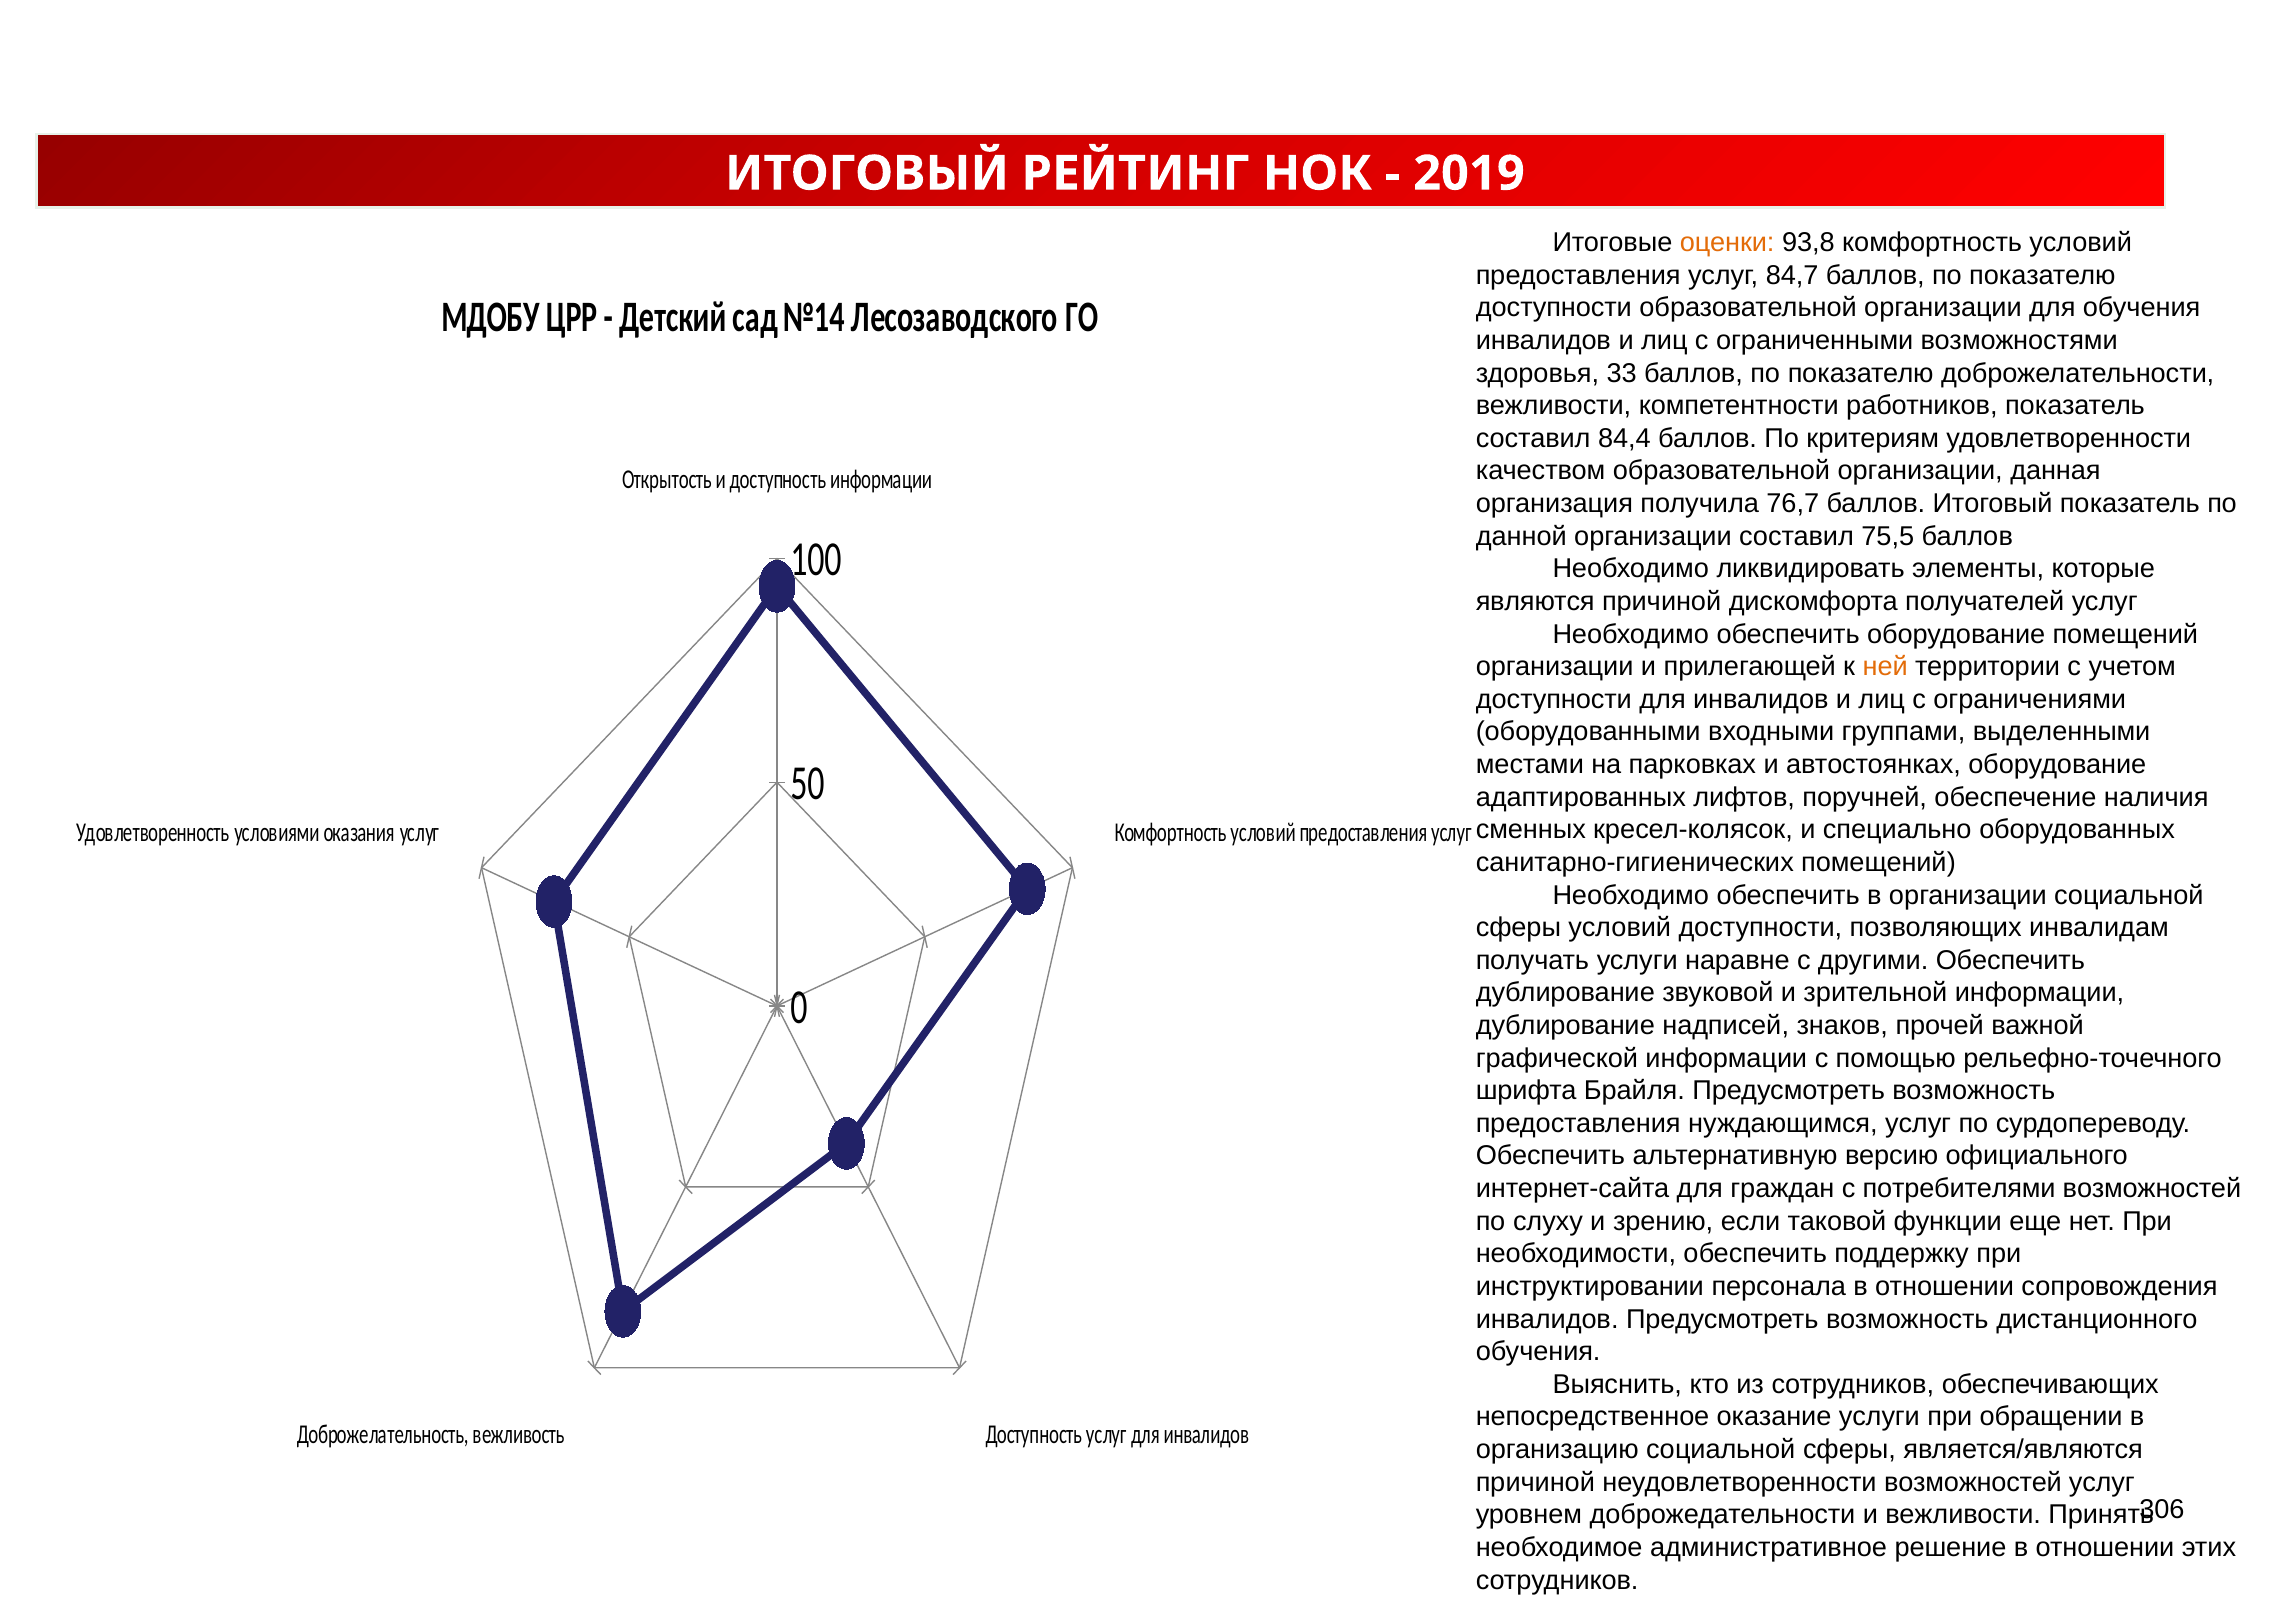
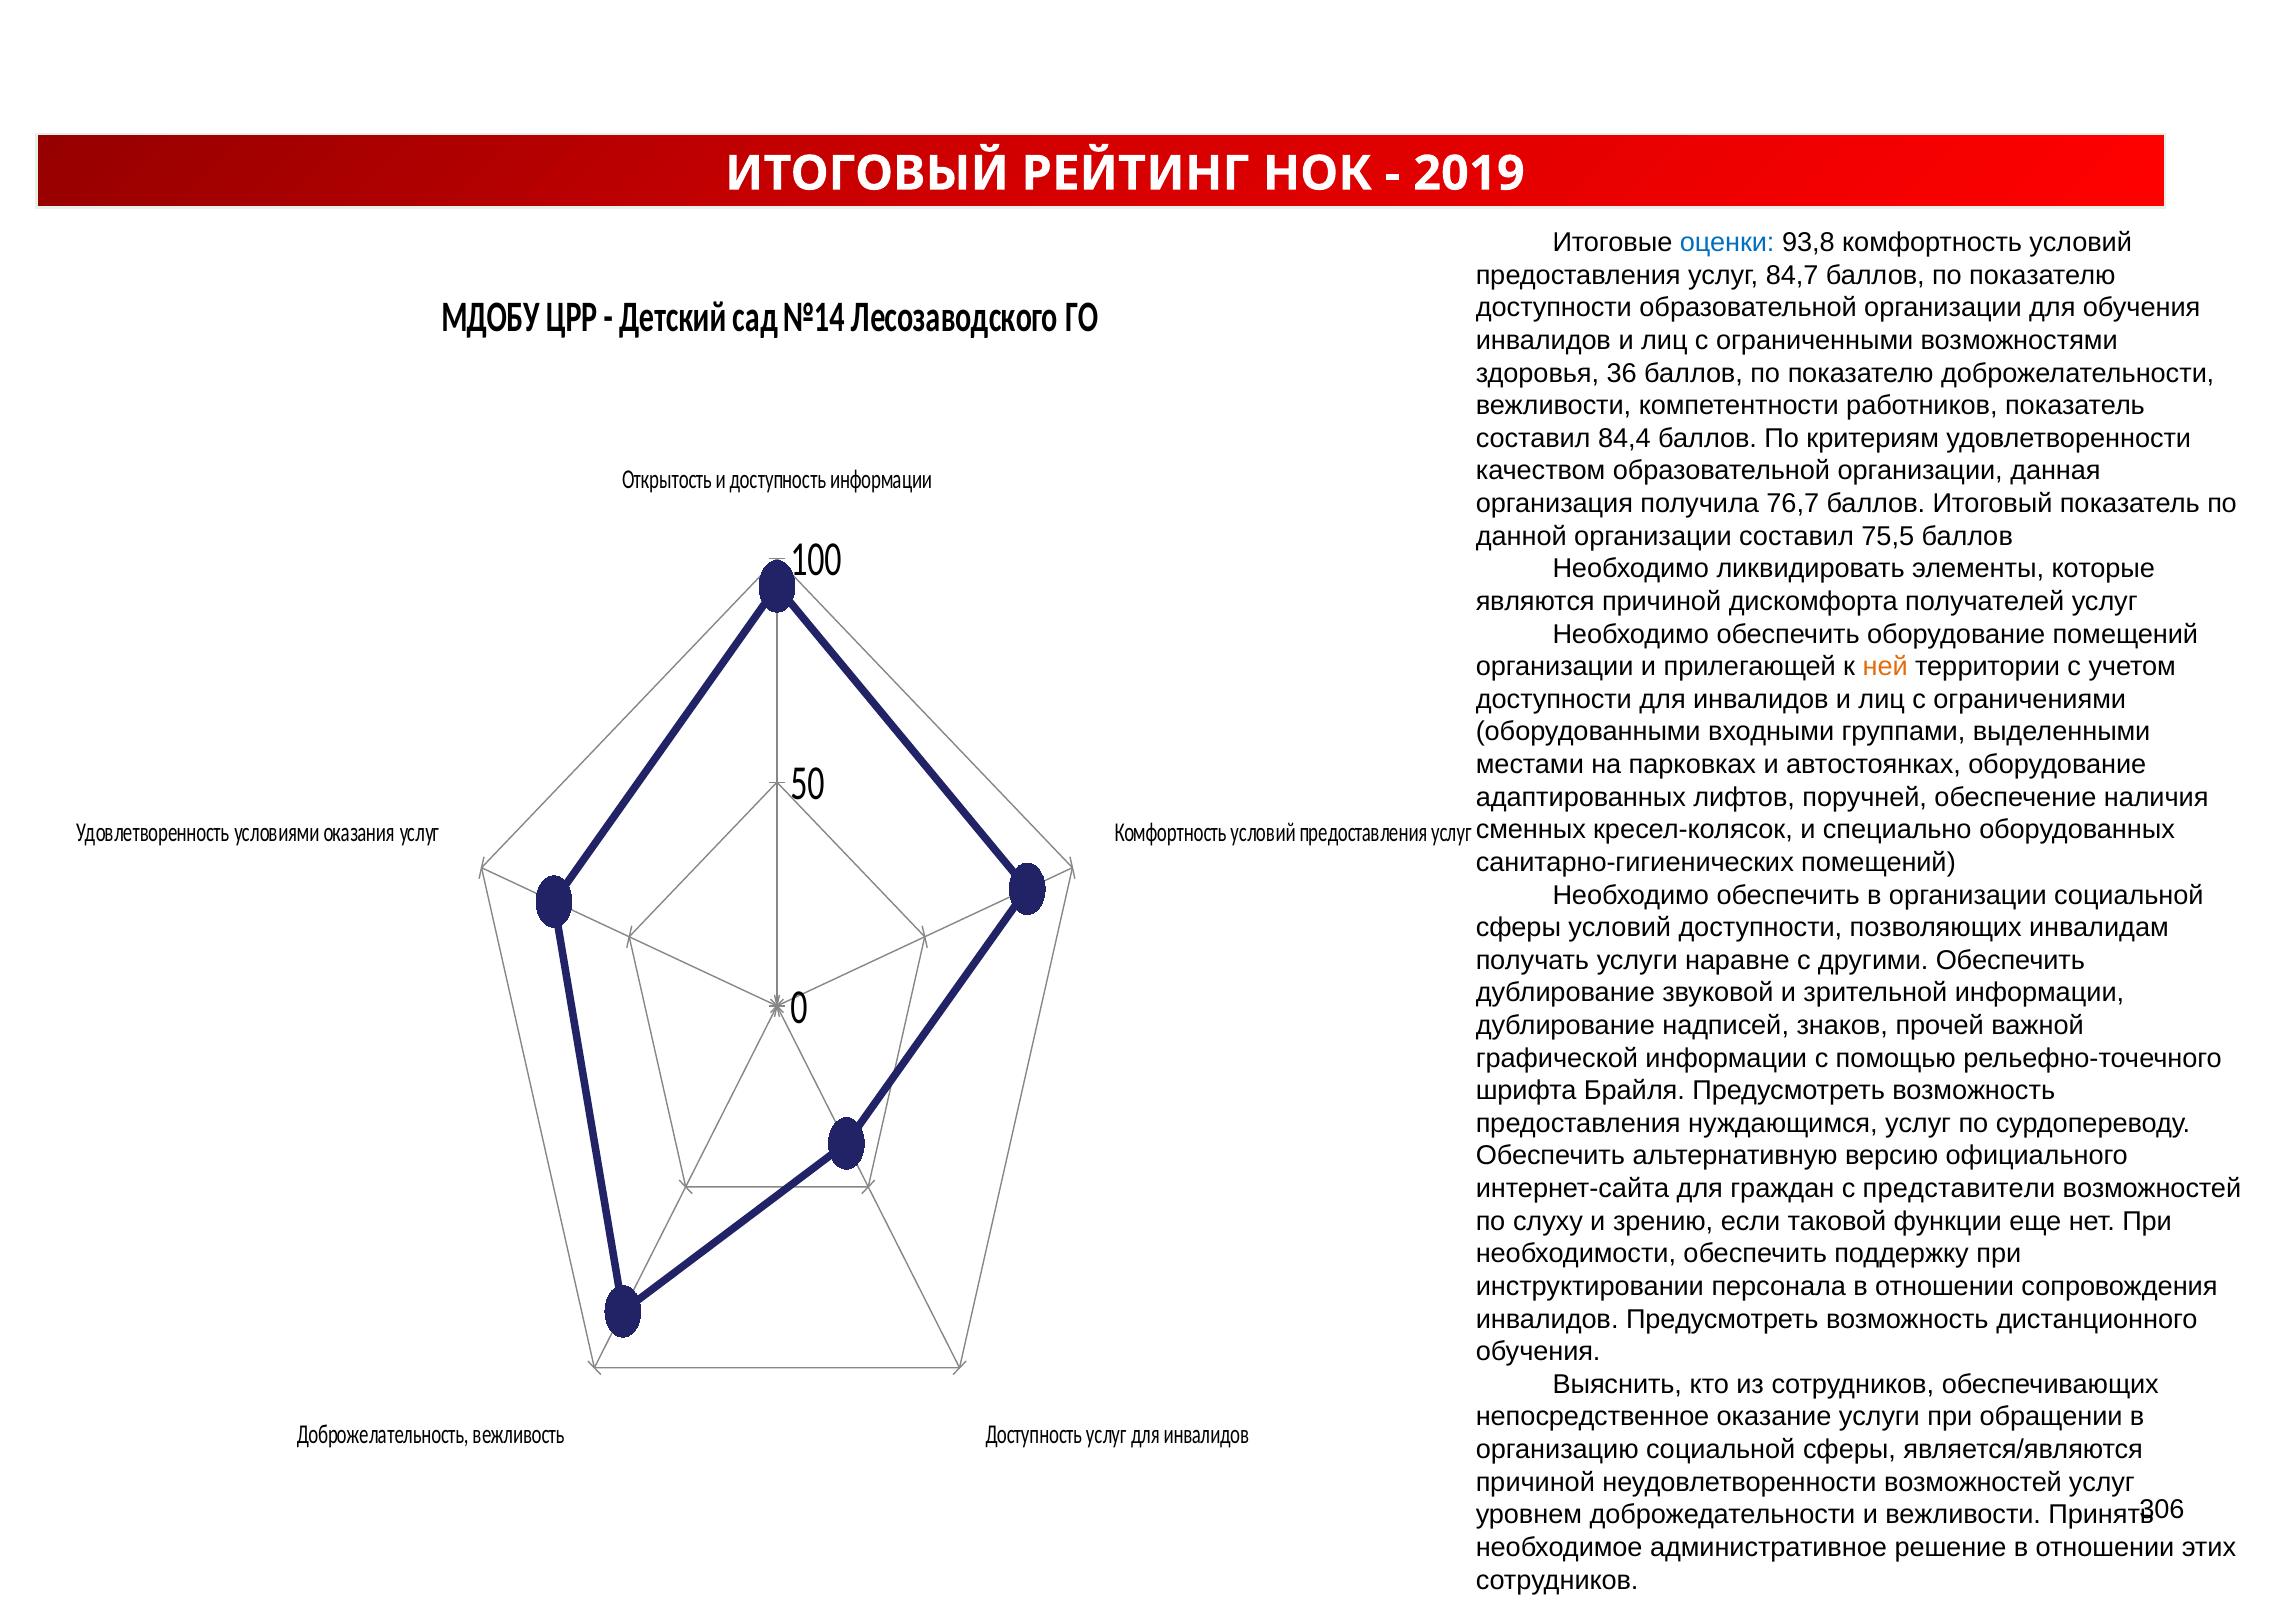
оценки colour: orange -> blue
33: 33 -> 36
потребителями: потребителями -> представители
